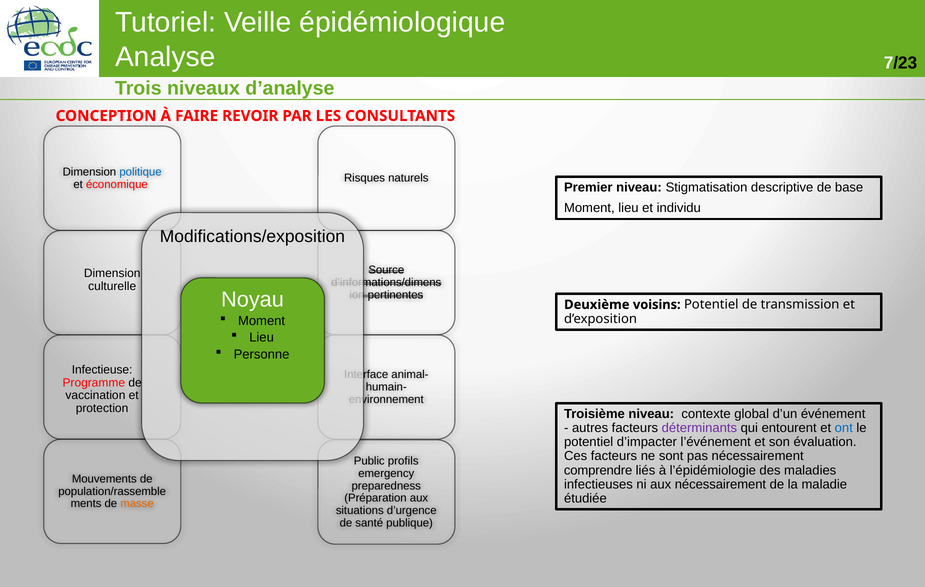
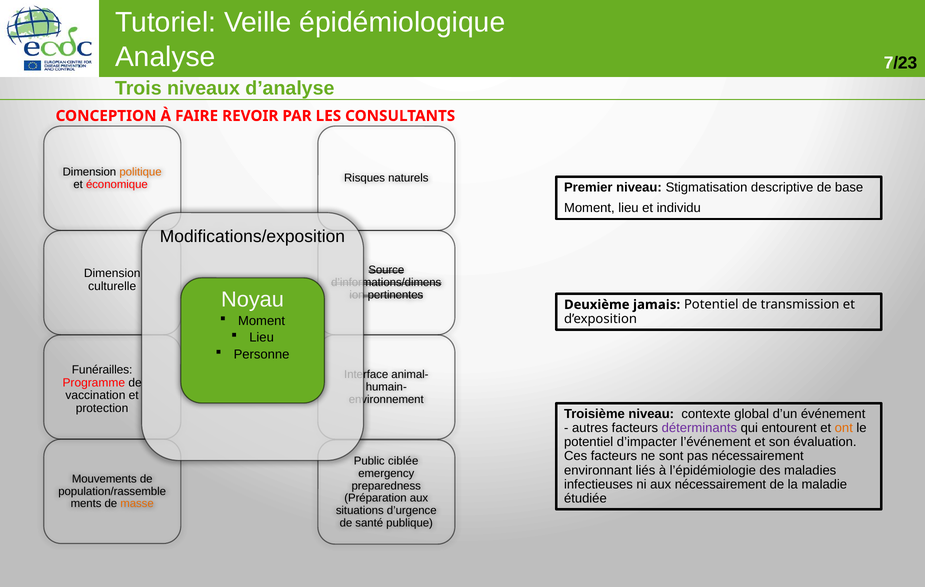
politique colour: blue -> orange
voisins: voisins -> jamais
Infectieuse: Infectieuse -> Funérailles
ont colour: blue -> orange
profils: profils -> ciblée
comprendre: comprendre -> environnant
